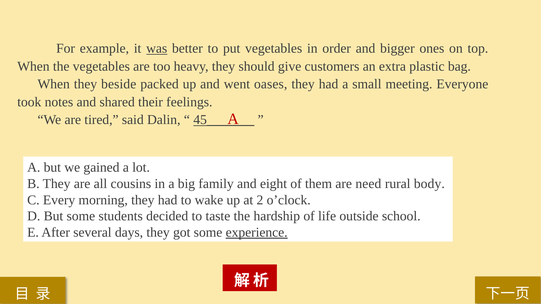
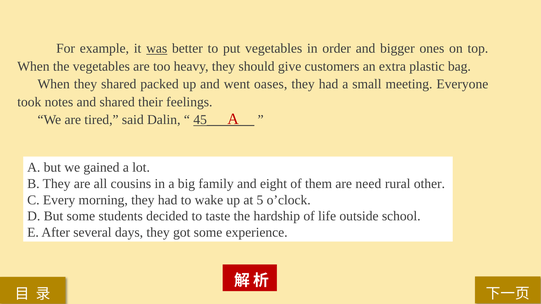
they beside: beside -> shared
body: body -> other
2: 2 -> 5
experience underline: present -> none
